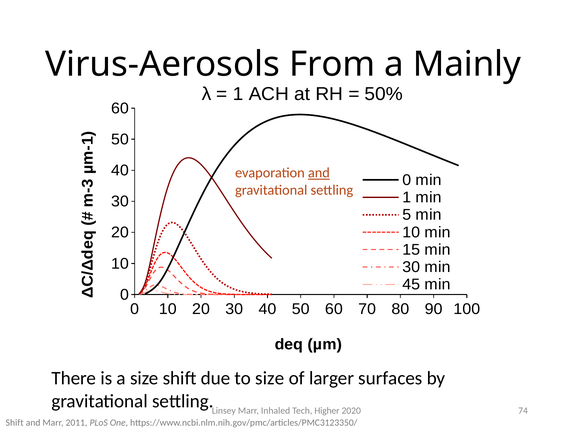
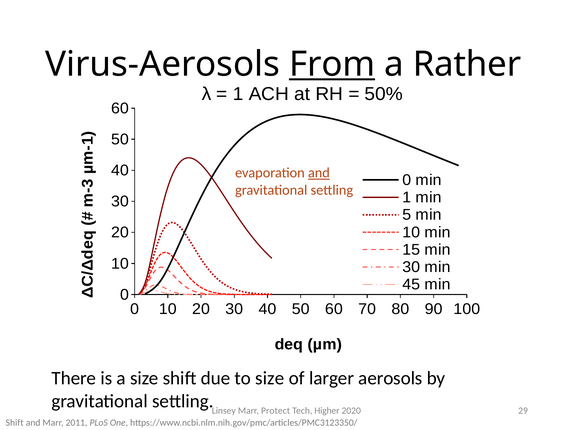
From underline: none -> present
Mainly: Mainly -> Rather
surfaces: surfaces -> aerosols
Inhaled: Inhaled -> Protect
74: 74 -> 29
